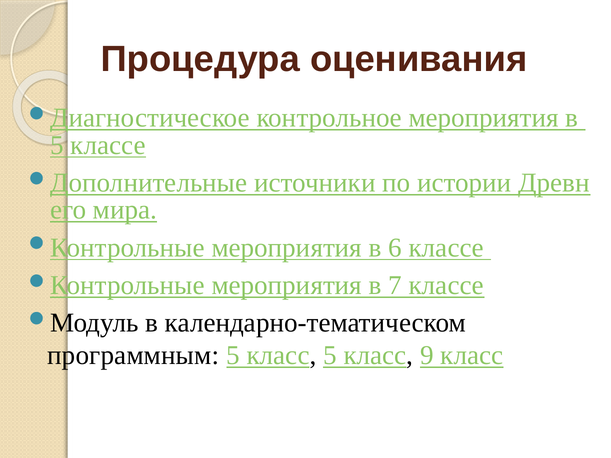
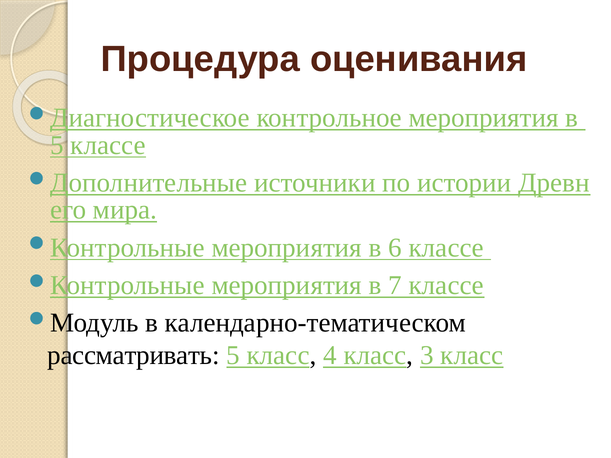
программным: программным -> рассматривать
класс 5: 5 -> 4
9: 9 -> 3
